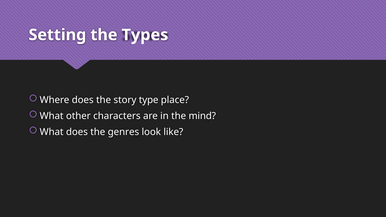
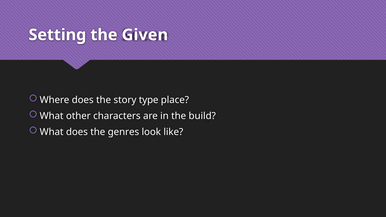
Types: Types -> Given
mind: mind -> build
